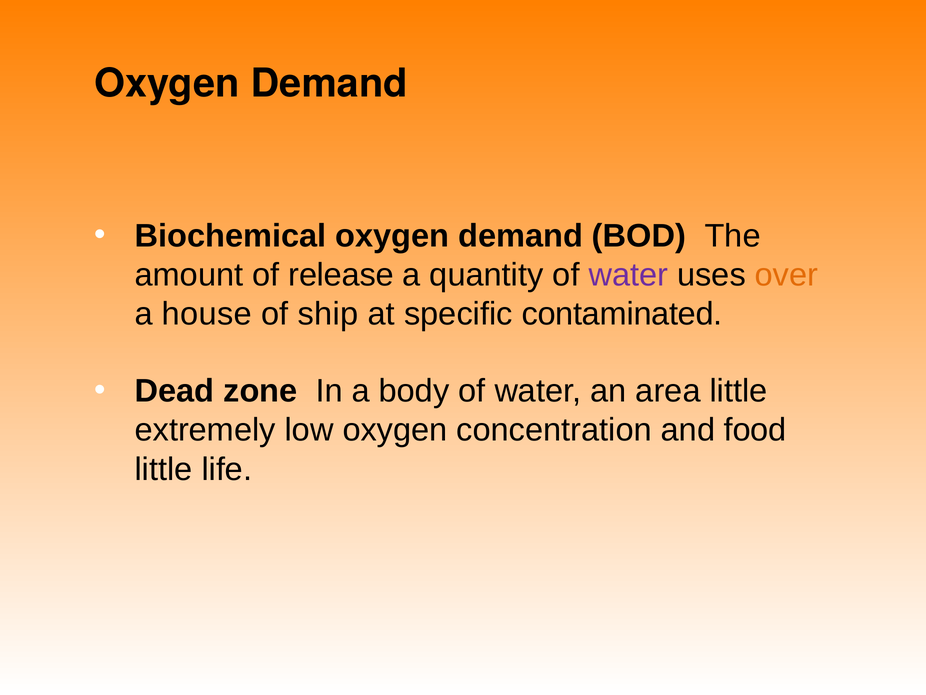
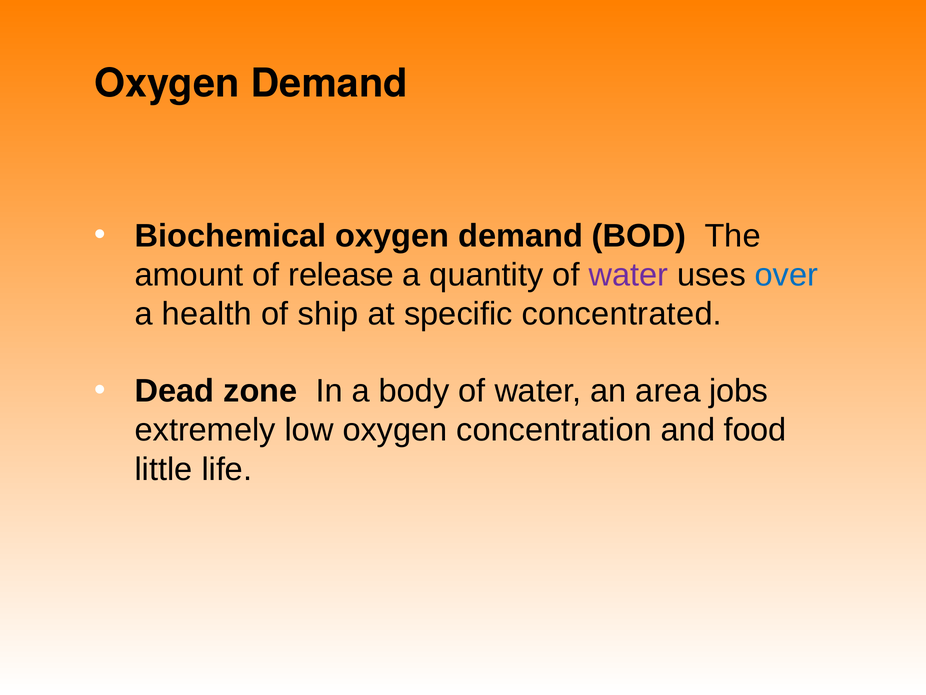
over colour: orange -> blue
house: house -> health
contaminated: contaminated -> concentrated
area little: little -> jobs
